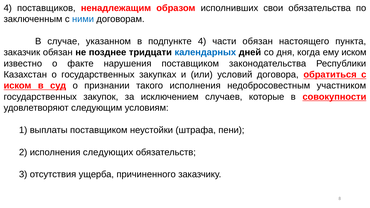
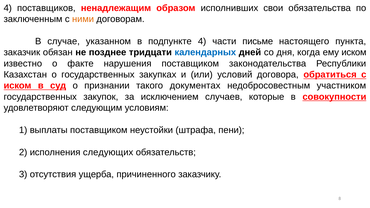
ними colour: blue -> orange
части обязан: обязан -> письме
такого исполнения: исполнения -> документах
